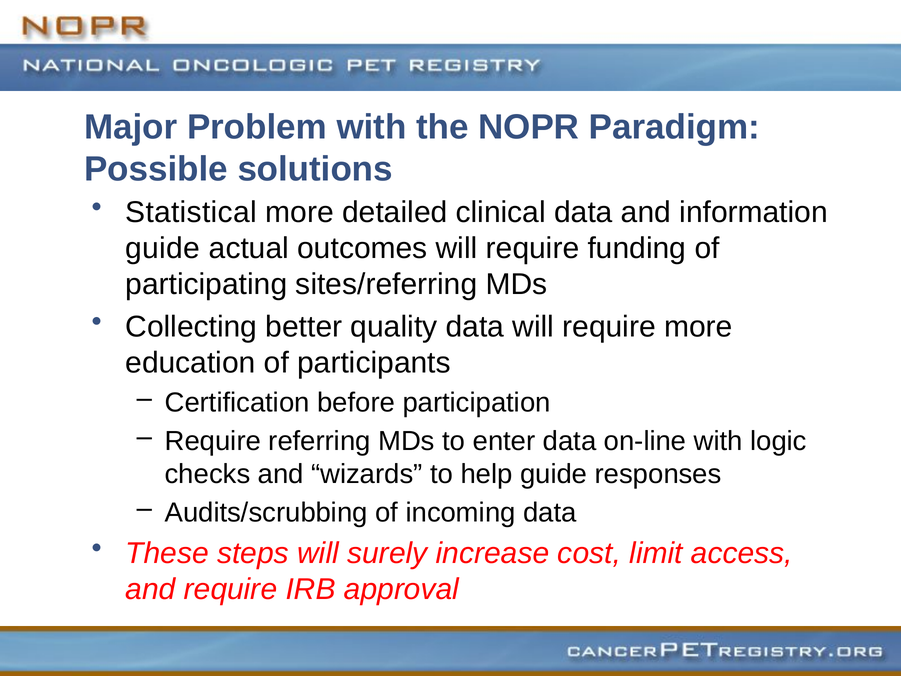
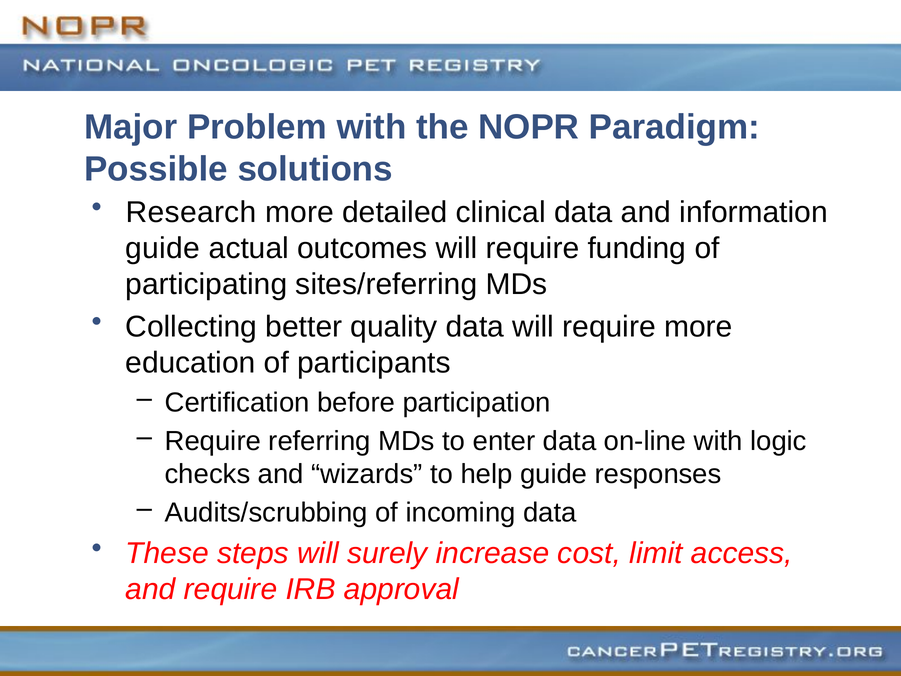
Statistical: Statistical -> Research
